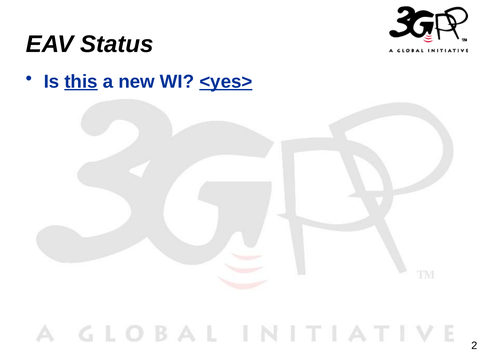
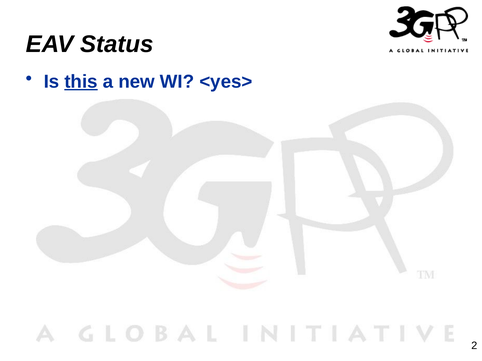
<yes> underline: present -> none
